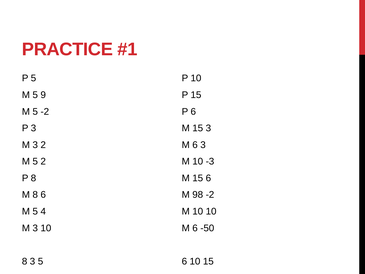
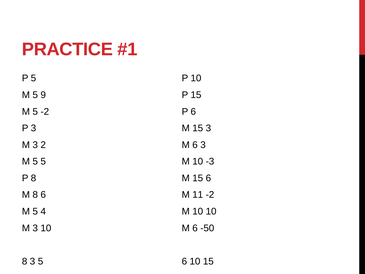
5 2: 2 -> 5
98: 98 -> 11
